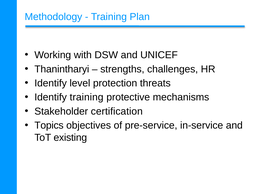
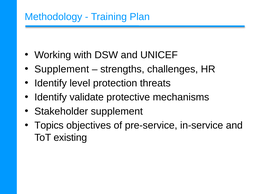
Thanintharyi at (62, 69): Thanintharyi -> Supplement
Identify training: training -> validate
Stakeholder certification: certification -> supplement
